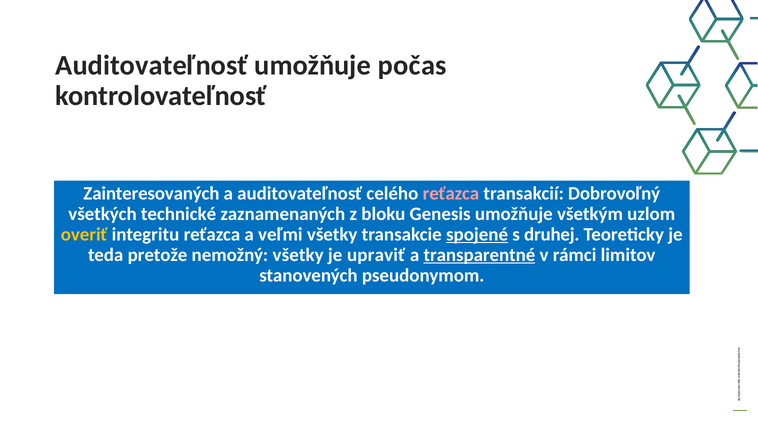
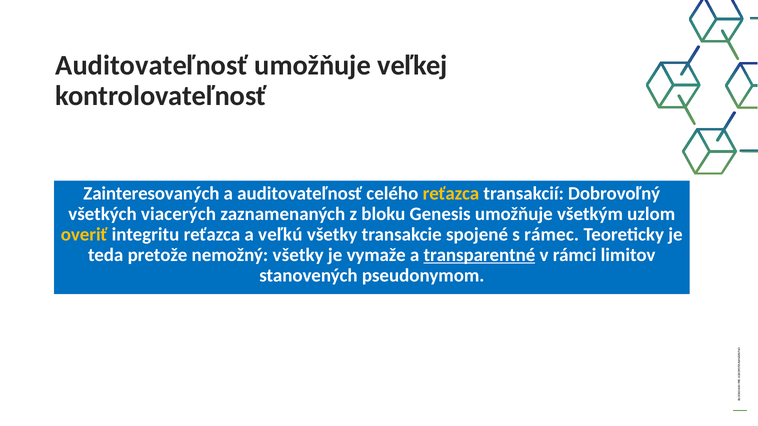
počas: počas -> veľkej
reťazca at (451, 194) colour: pink -> yellow
technické: technické -> viacerých
veľmi: veľmi -> veľkú
spojené underline: present -> none
druhej: druhej -> rámec
upraviť: upraviť -> vymaže
